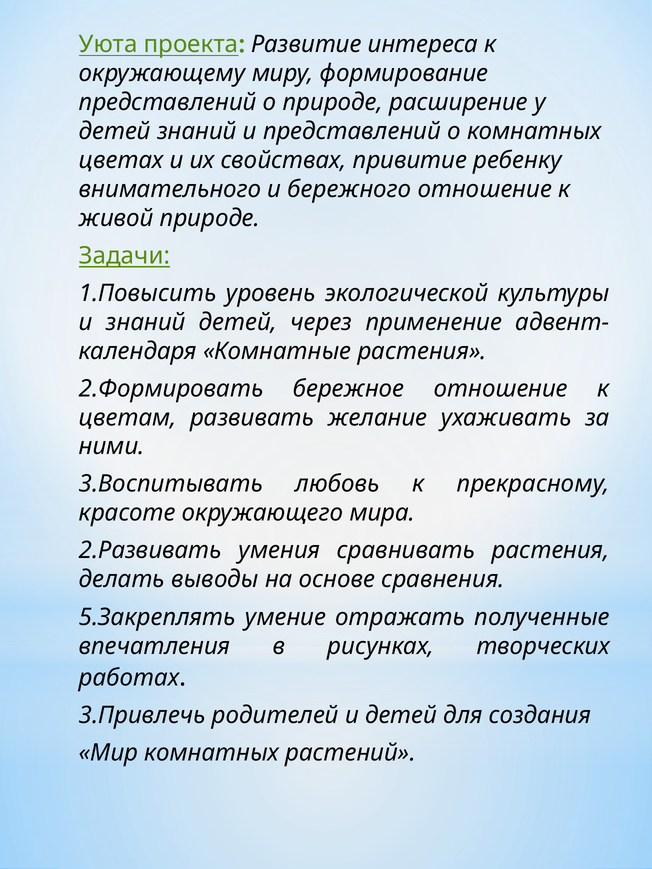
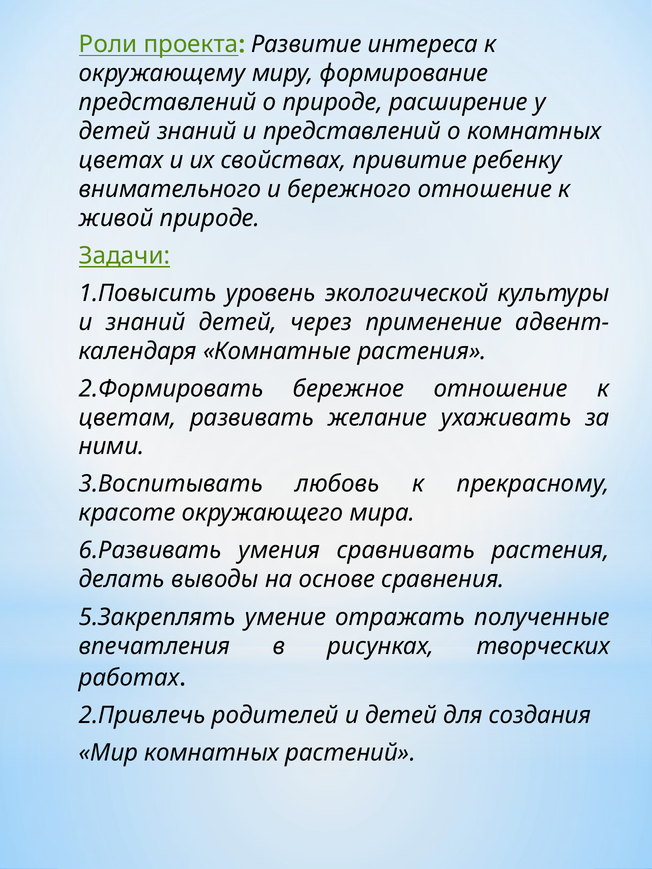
Уюта: Уюта -> Роли
2.Развивать: 2.Развивать -> 6.Развивать
3.Привлечь: 3.Привлечь -> 2.Привлечь
